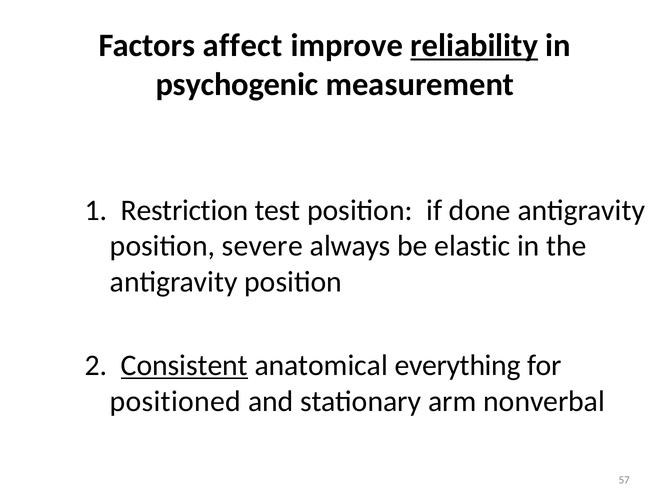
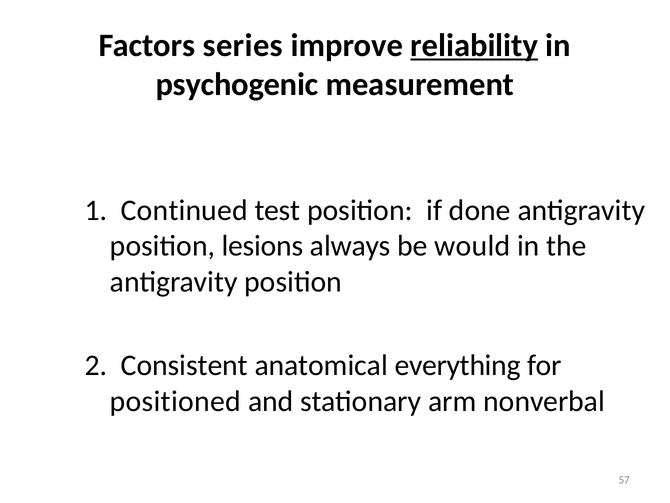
affect: affect -> series
Restriction: Restriction -> Continued
severe: severe -> lesions
elastic: elastic -> would
Consistent underline: present -> none
